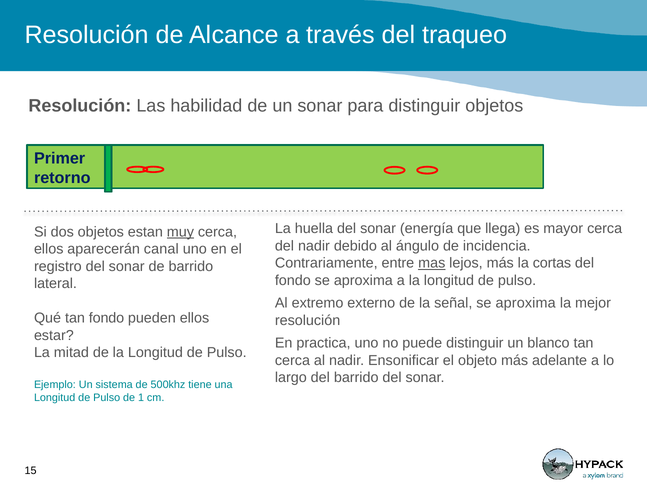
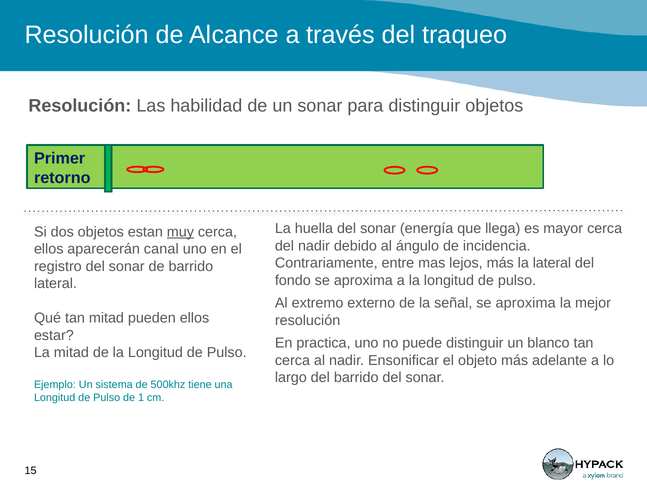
mas underline: present -> none
la cortas: cortas -> lateral
tan fondo: fondo -> mitad
